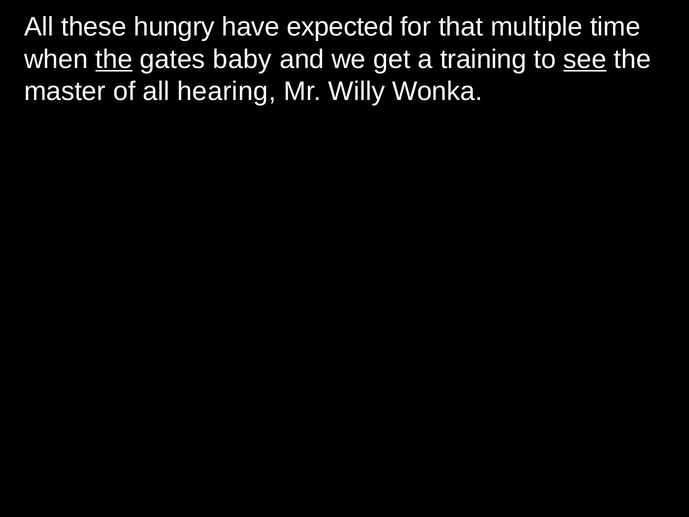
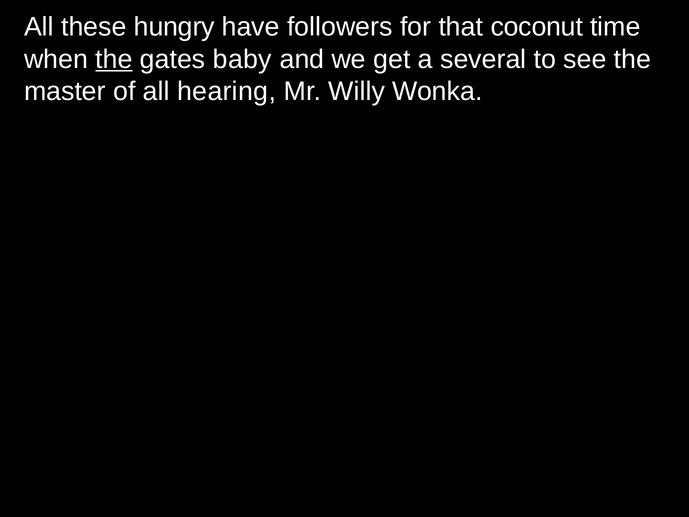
expected: expected -> followers
multiple: multiple -> coconut
training: training -> several
see underline: present -> none
